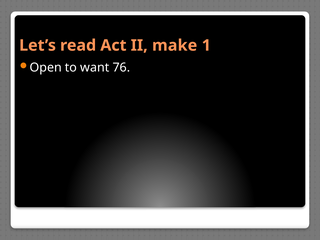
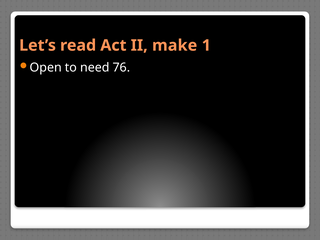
want: want -> need
